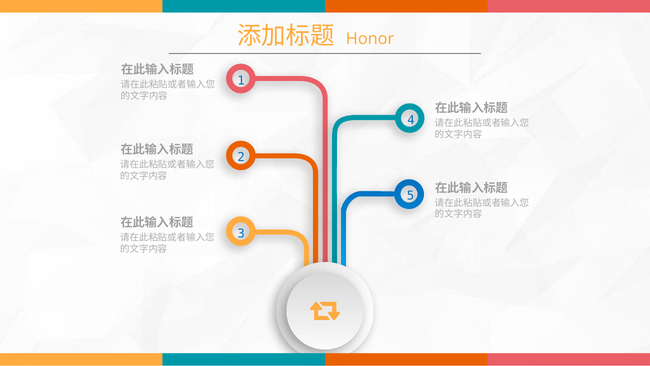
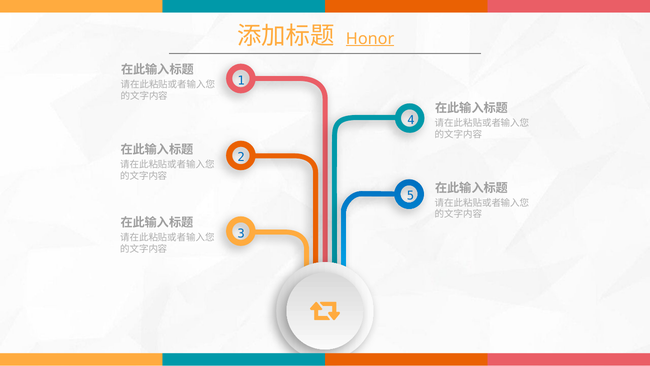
Honor underline: none -> present
